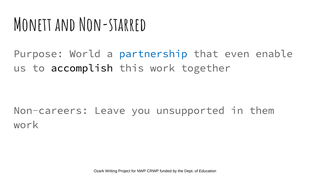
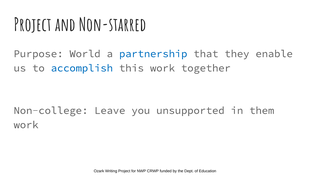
Monett at (33, 25): Monett -> Project
even: even -> they
accomplish colour: black -> blue
Non-careers: Non-careers -> Non-college
